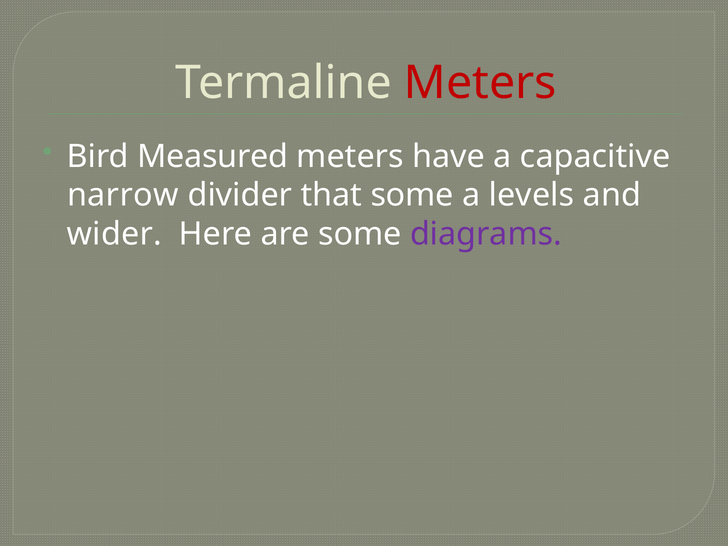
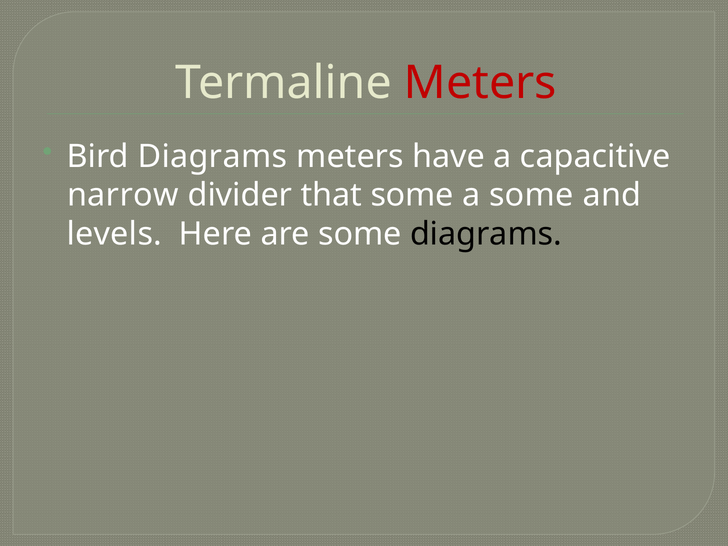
Bird Measured: Measured -> Diagrams
a levels: levels -> some
wider: wider -> levels
diagrams at (486, 234) colour: purple -> black
